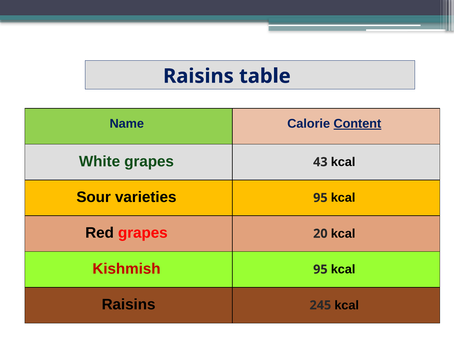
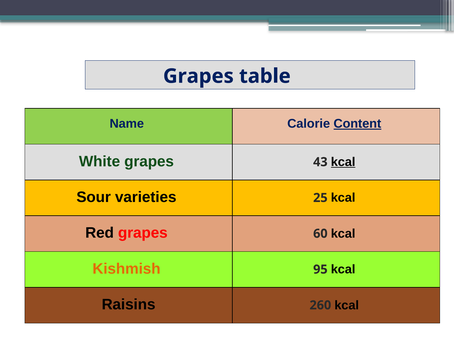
Raisins at (198, 76): Raisins -> Grapes
kcal at (343, 162) underline: none -> present
varieties 95: 95 -> 25
20: 20 -> 60
Kishmish colour: red -> orange
245: 245 -> 260
